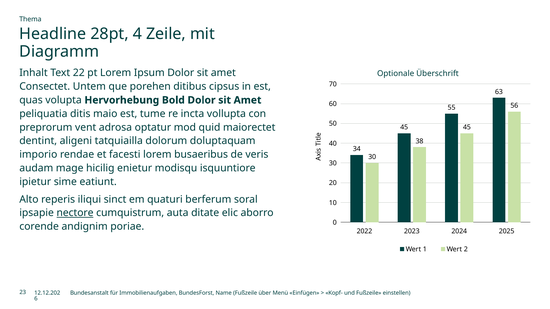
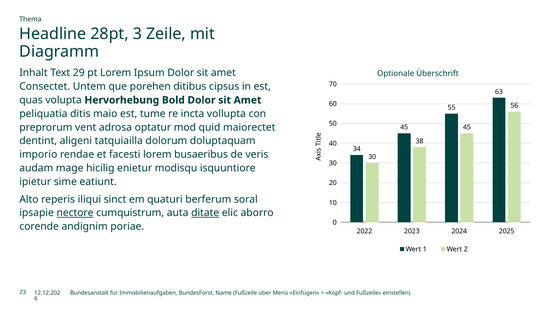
4: 4 -> 3
22: 22 -> 29
ditate underline: none -> present
